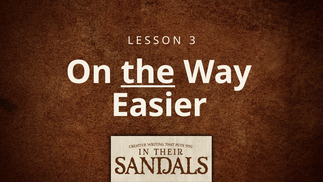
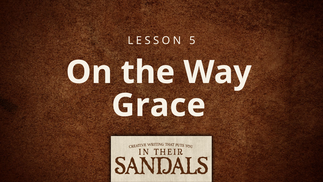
3: 3 -> 5
the underline: present -> none
Easier: Easier -> Grace
